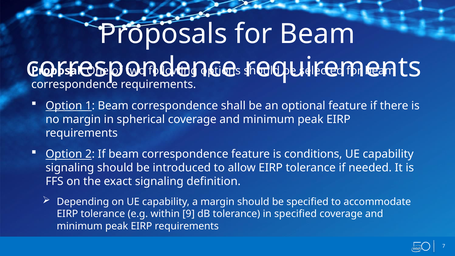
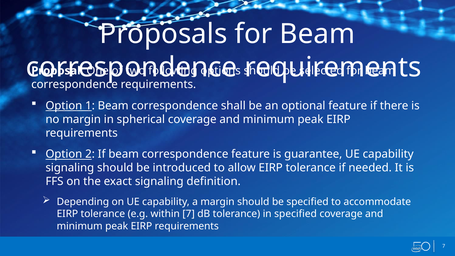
conditions: conditions -> guarantee
within 9: 9 -> 7
